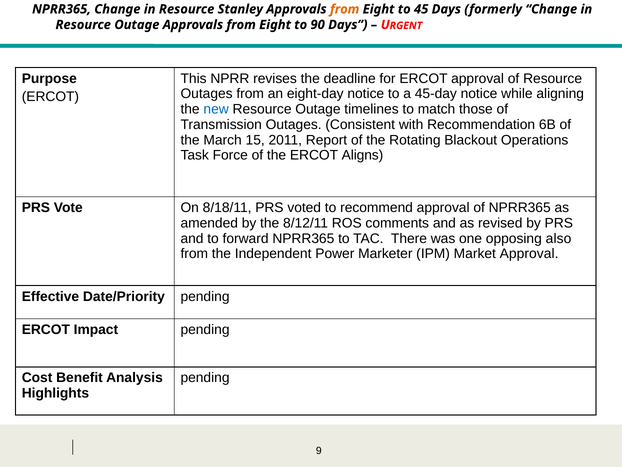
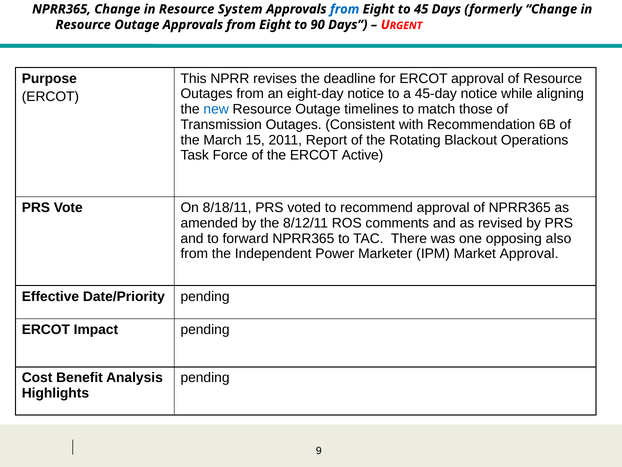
Stanley: Stanley -> System
from at (345, 9) colour: orange -> blue
Aligns: Aligns -> Active
